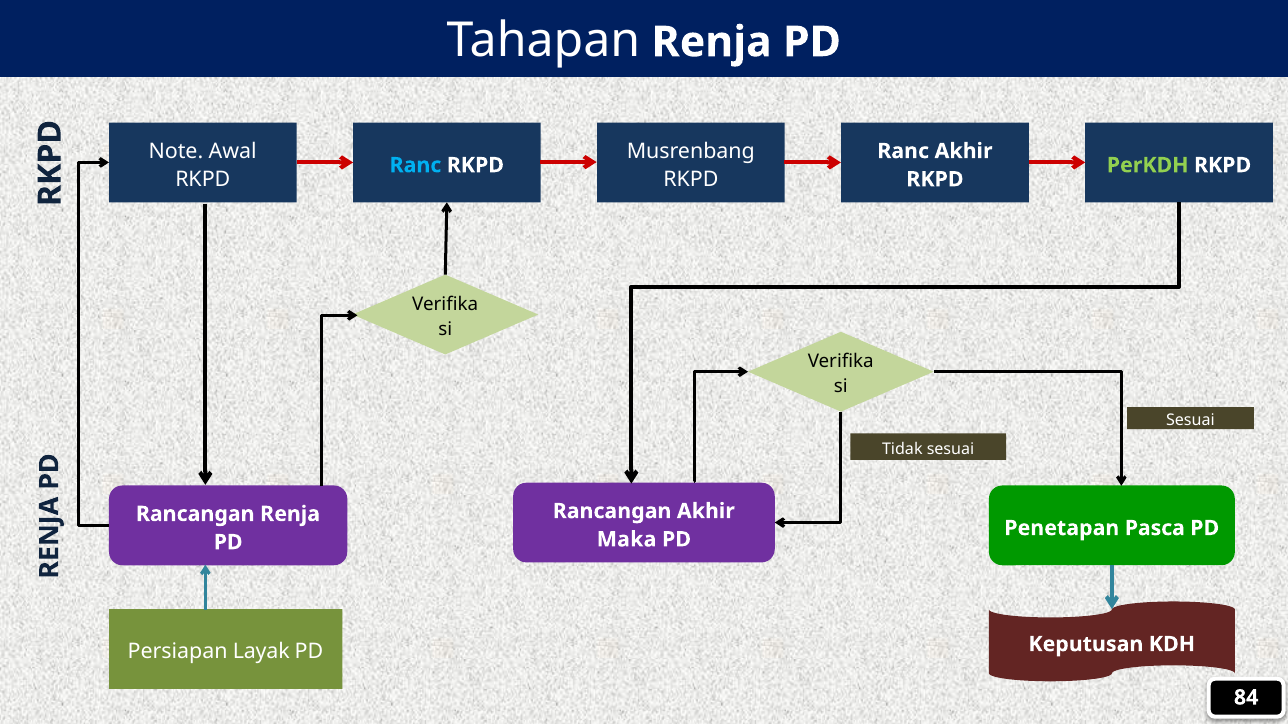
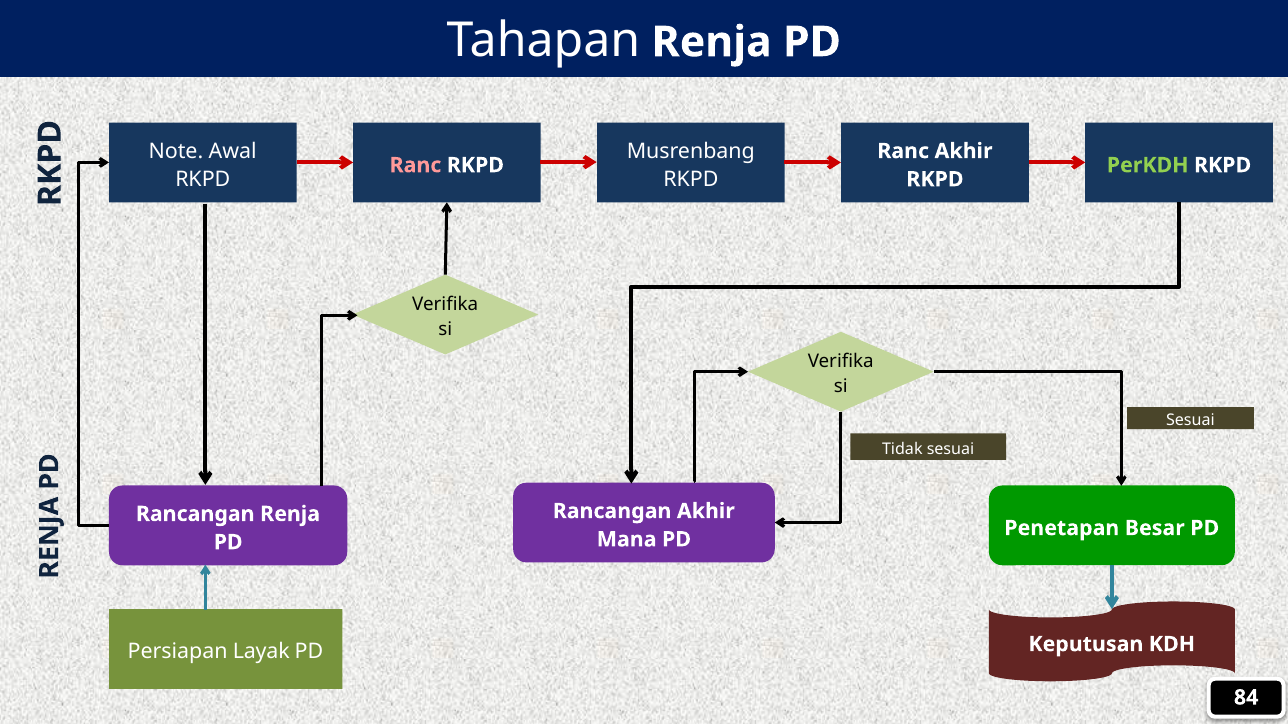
Ranc at (415, 165) colour: light blue -> pink
Pasca: Pasca -> Besar
Maka: Maka -> Mana
